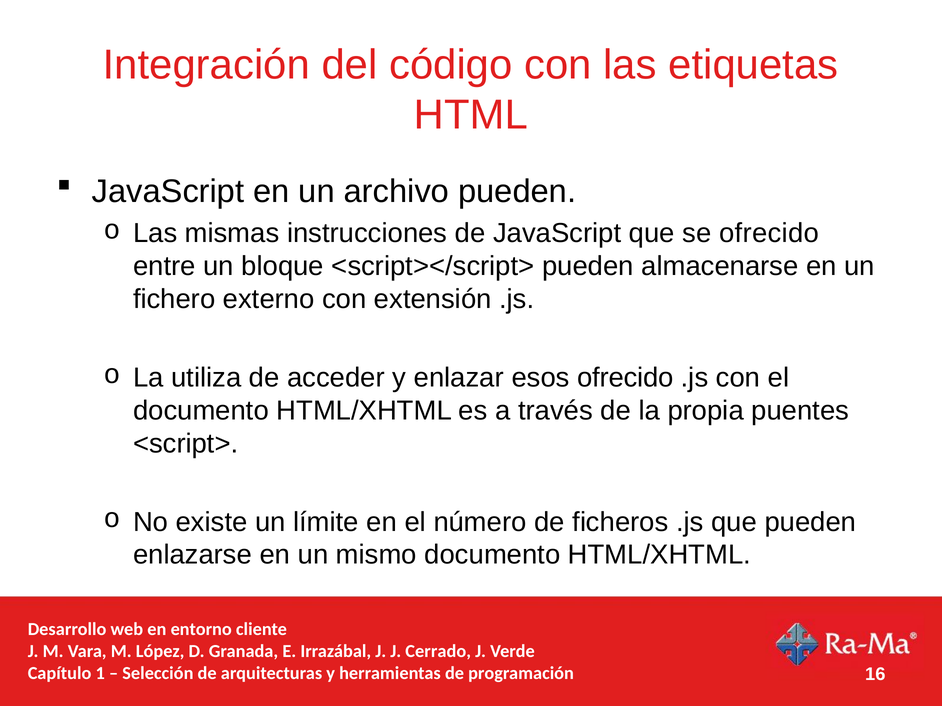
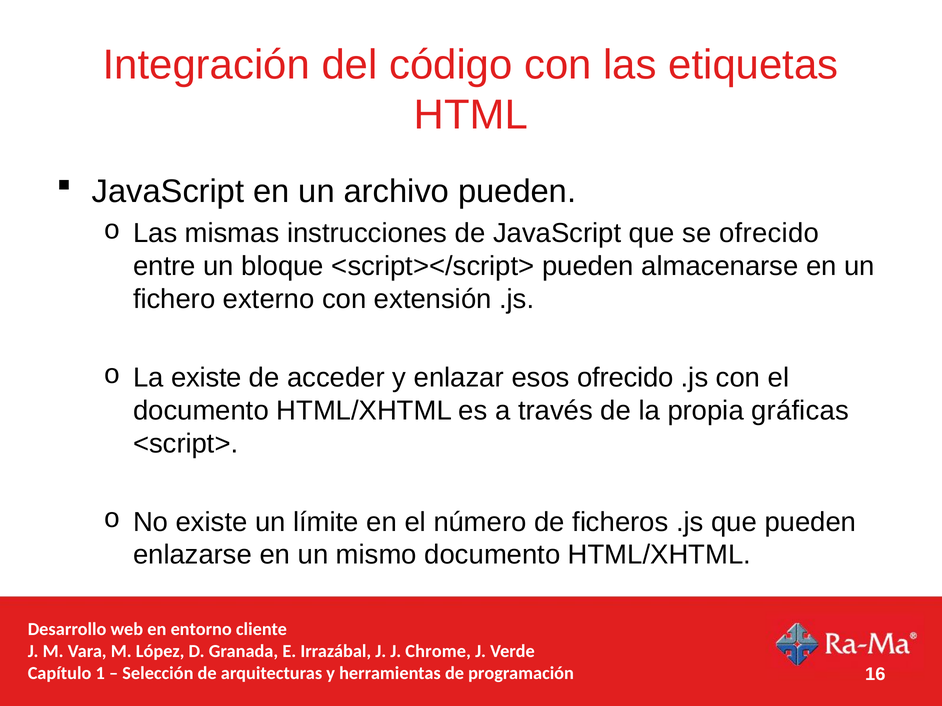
La utiliza: utiliza -> existe
puentes: puentes -> gráficas
Cerrado: Cerrado -> Chrome
